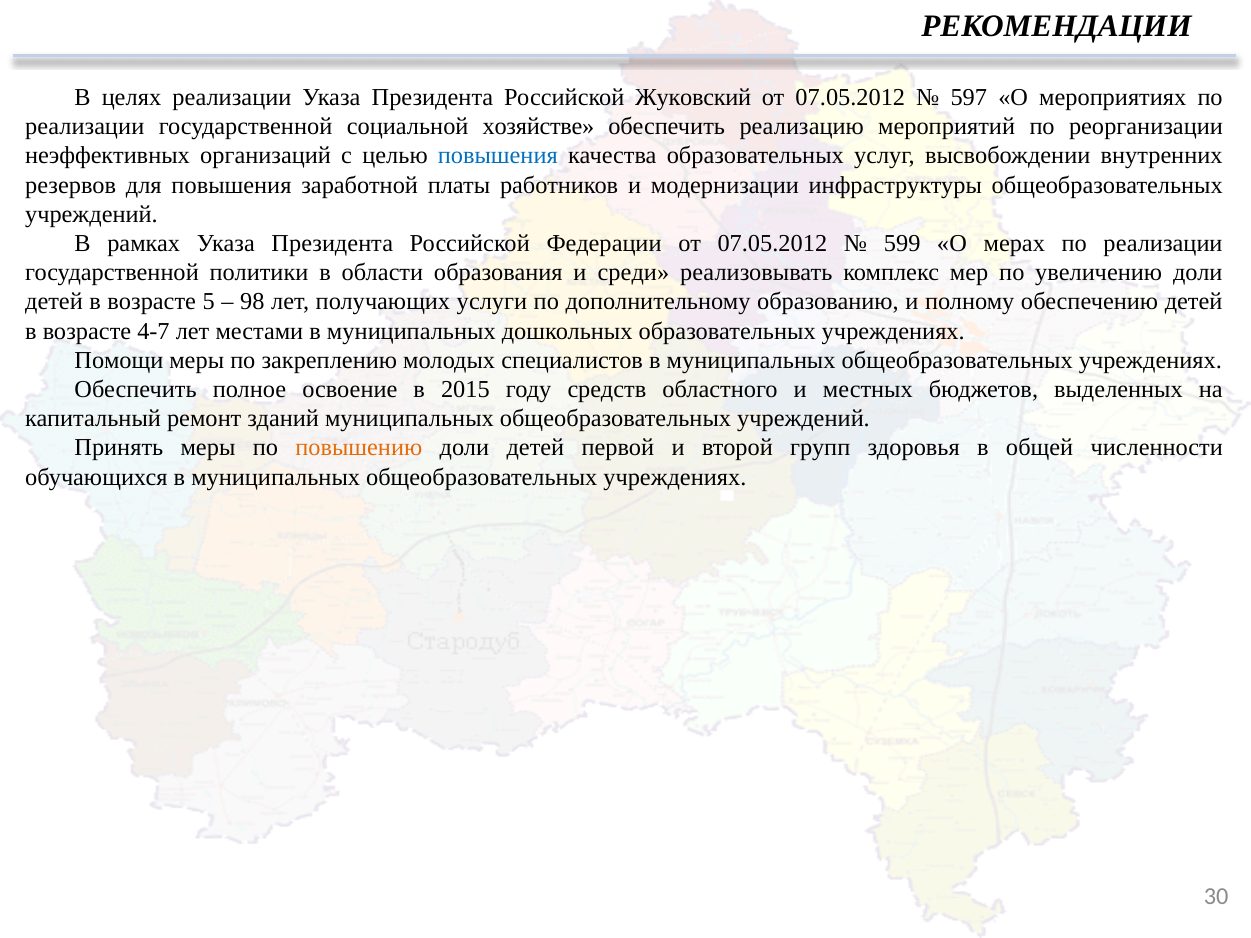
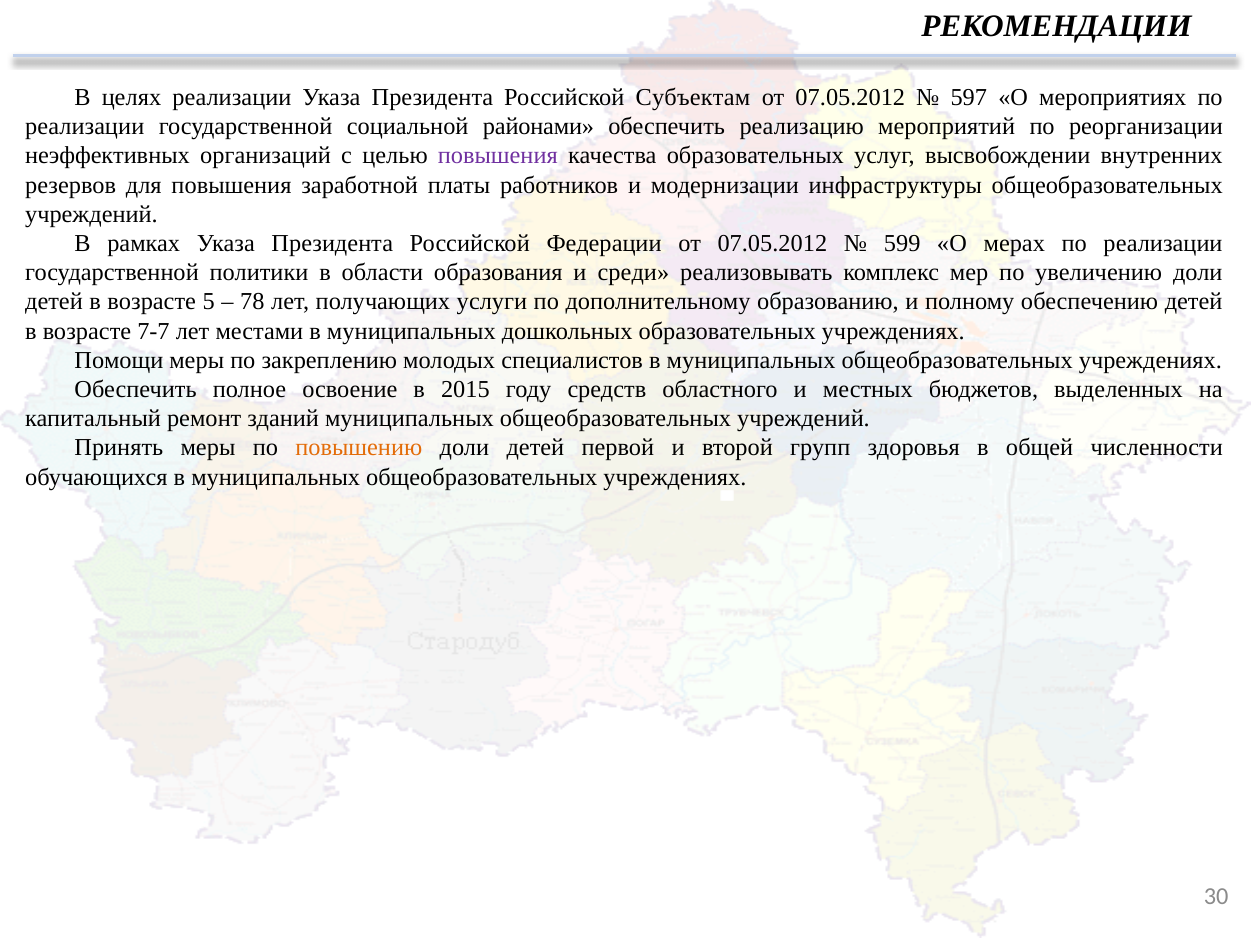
Жуковский: Жуковский -> Субъектам
хозяйстве: хозяйстве -> районами
повышения at (498, 156) colour: blue -> purple
98: 98 -> 78
4-7: 4-7 -> 7-7
